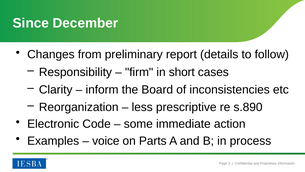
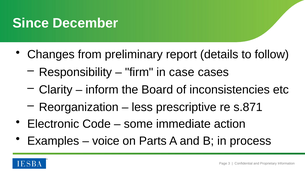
short: short -> case
s.890: s.890 -> s.871
